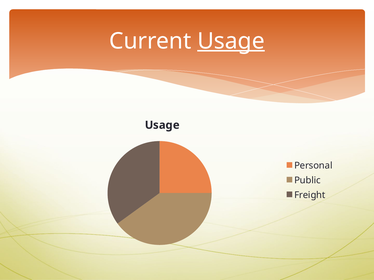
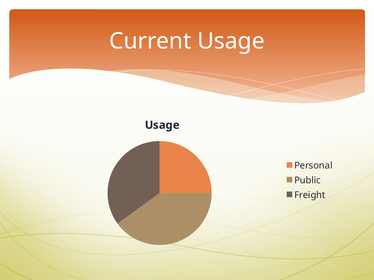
Usage at (231, 41) underline: present -> none
